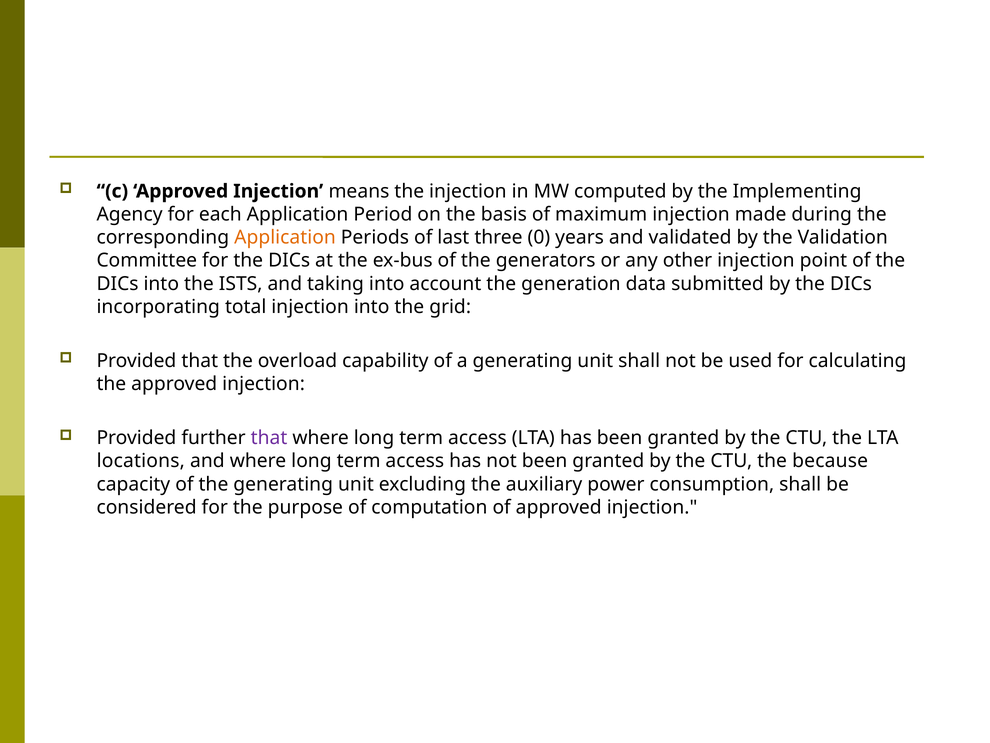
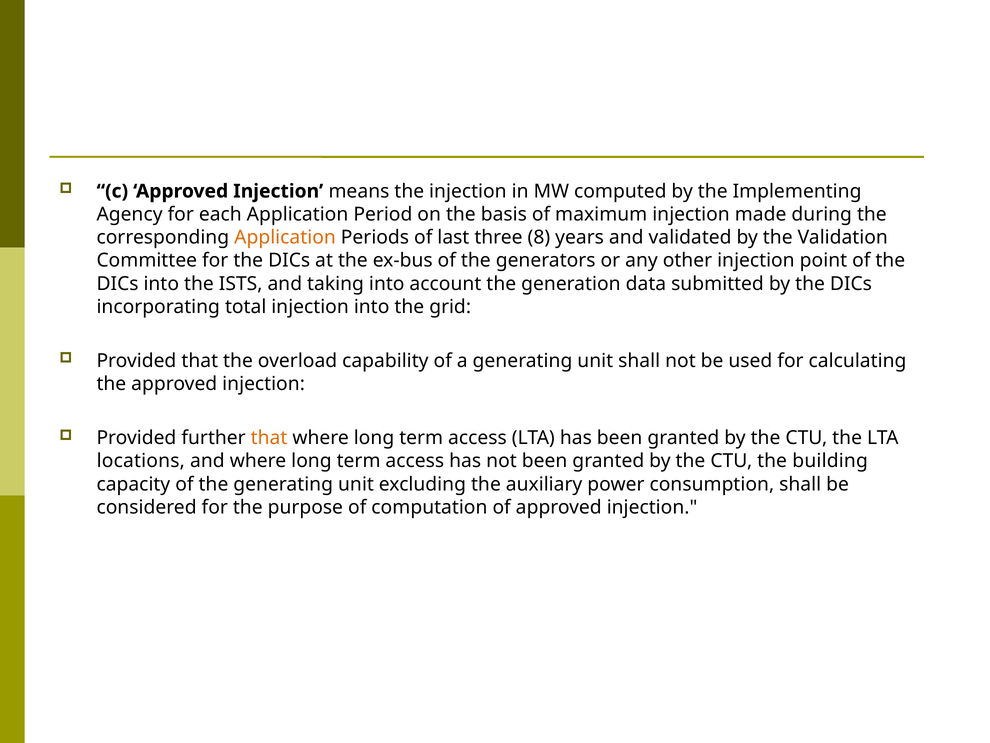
0: 0 -> 8
that at (269, 438) colour: purple -> orange
because: because -> building
